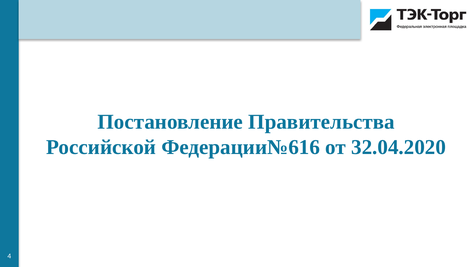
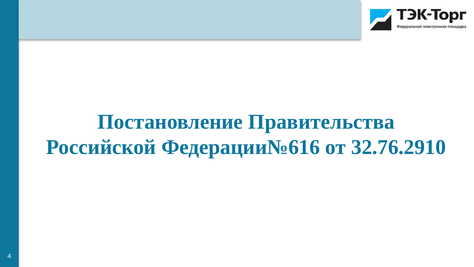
32.04.2020: 32.04.2020 -> 32.76.2910
